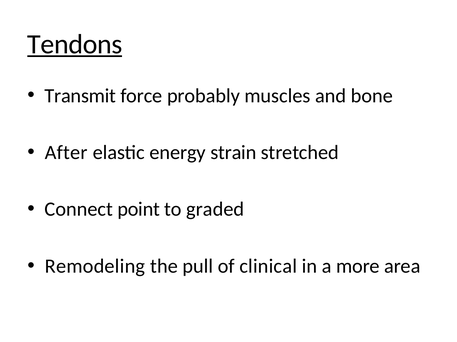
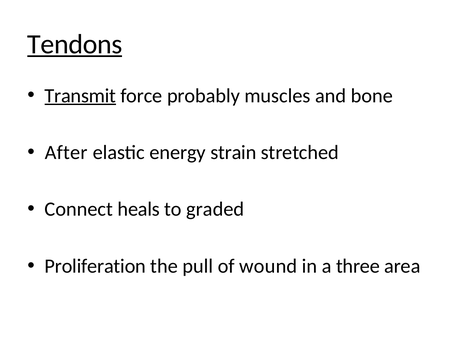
Transmit underline: none -> present
point: point -> heals
Remodeling: Remodeling -> Proliferation
clinical: clinical -> wound
more: more -> three
